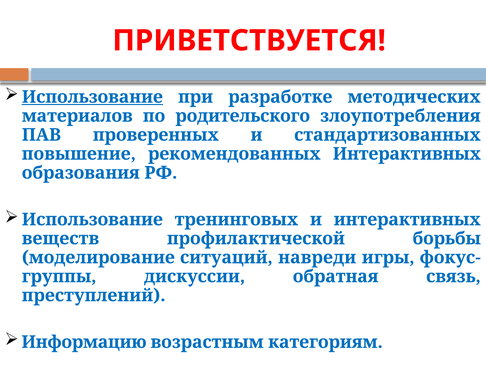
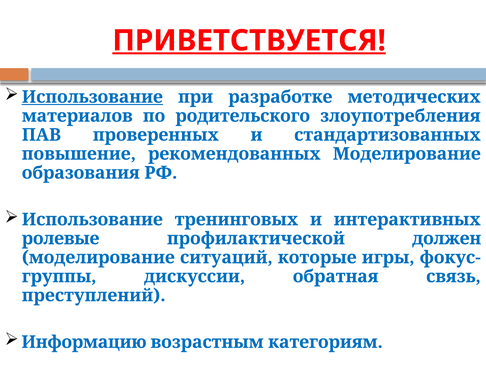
ПРИВЕТСТВУЕТСЯ underline: none -> present
рекомендованных Интерактивных: Интерактивных -> Моделирование
веществ: веществ -> ролевые
борьбы: борьбы -> должен
навреди: навреди -> которые
